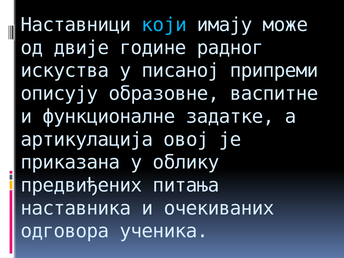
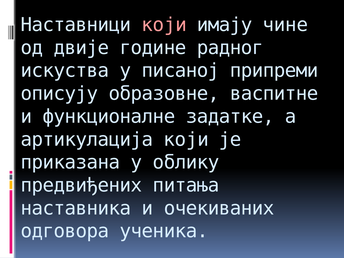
који at (164, 25) colour: light blue -> pink
може: може -> чине
артикулација овој: овој -> који
